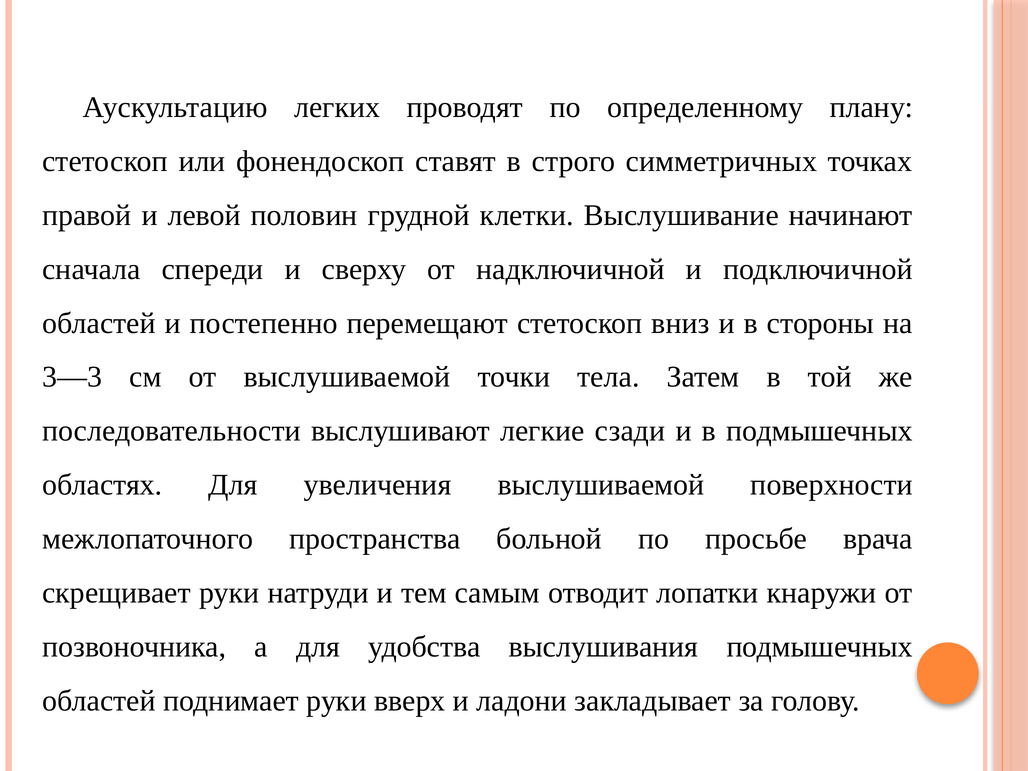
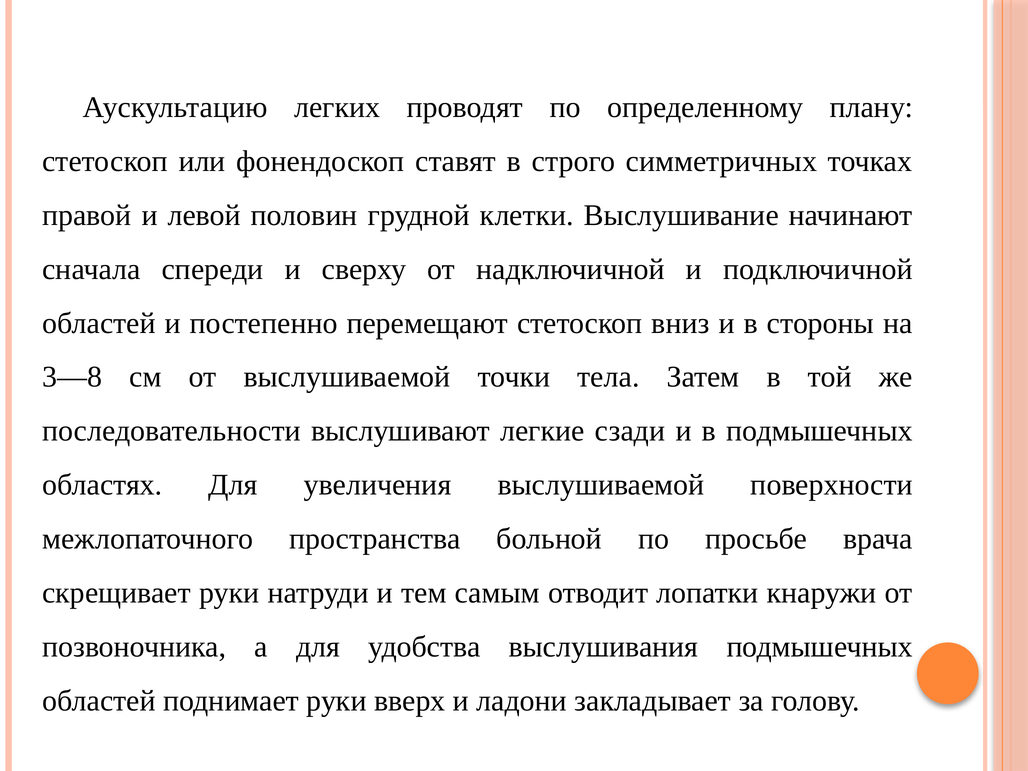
3—3: 3—3 -> 3—8
